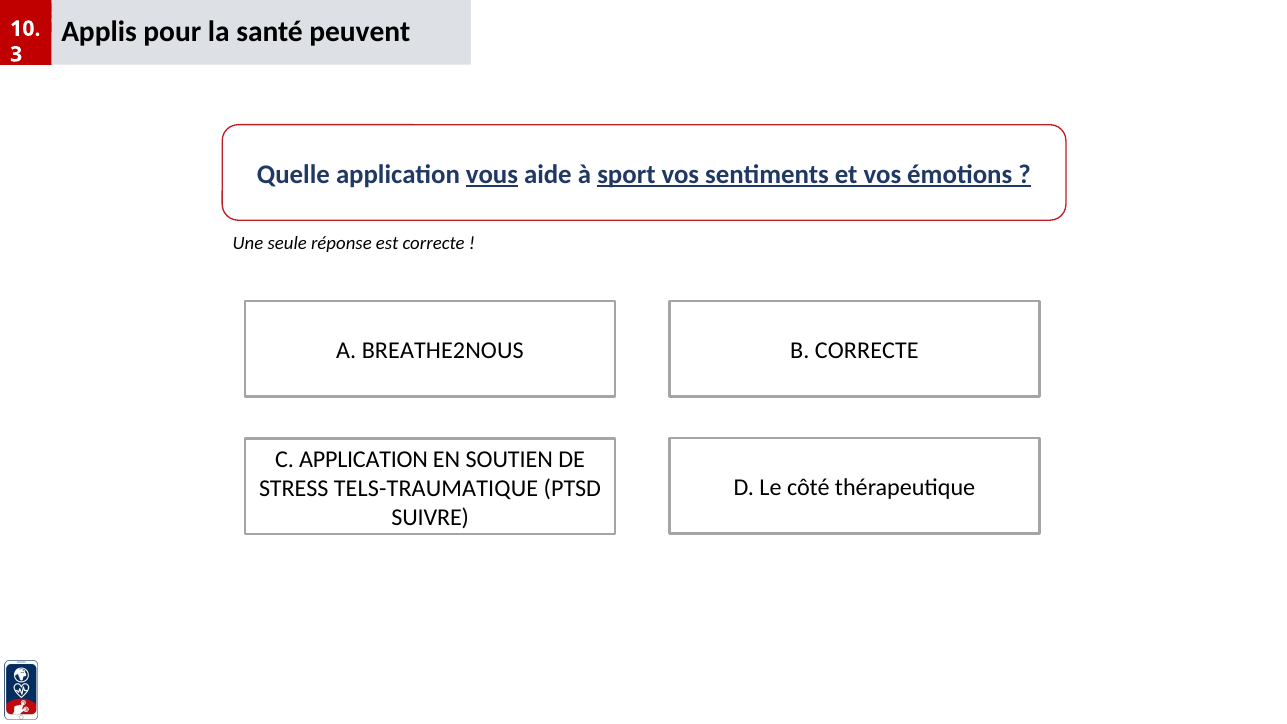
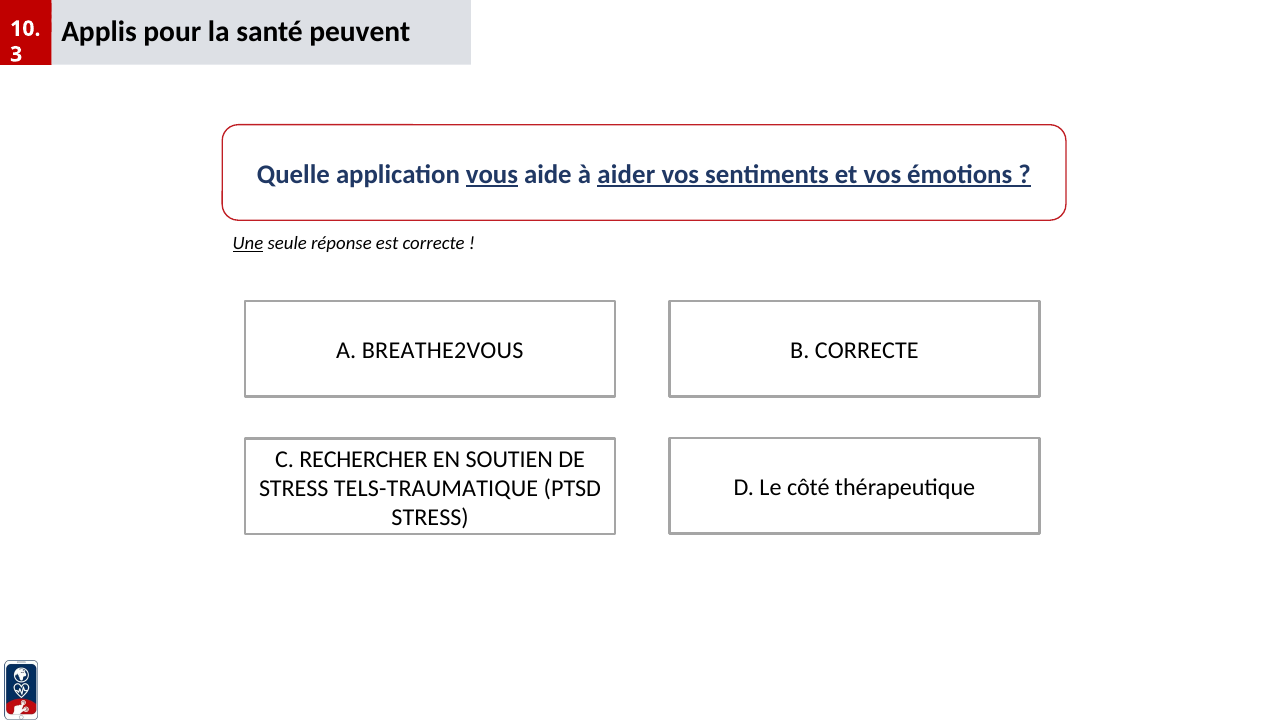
sport: sport -> aider
Une underline: none -> present
BREATHE2NOUS: BREATHE2NOUS -> BREATHE2VOUS
C APPLICATION: APPLICATION -> RECHERCHER
SUIVRE at (430, 517): SUIVRE -> STRESS
